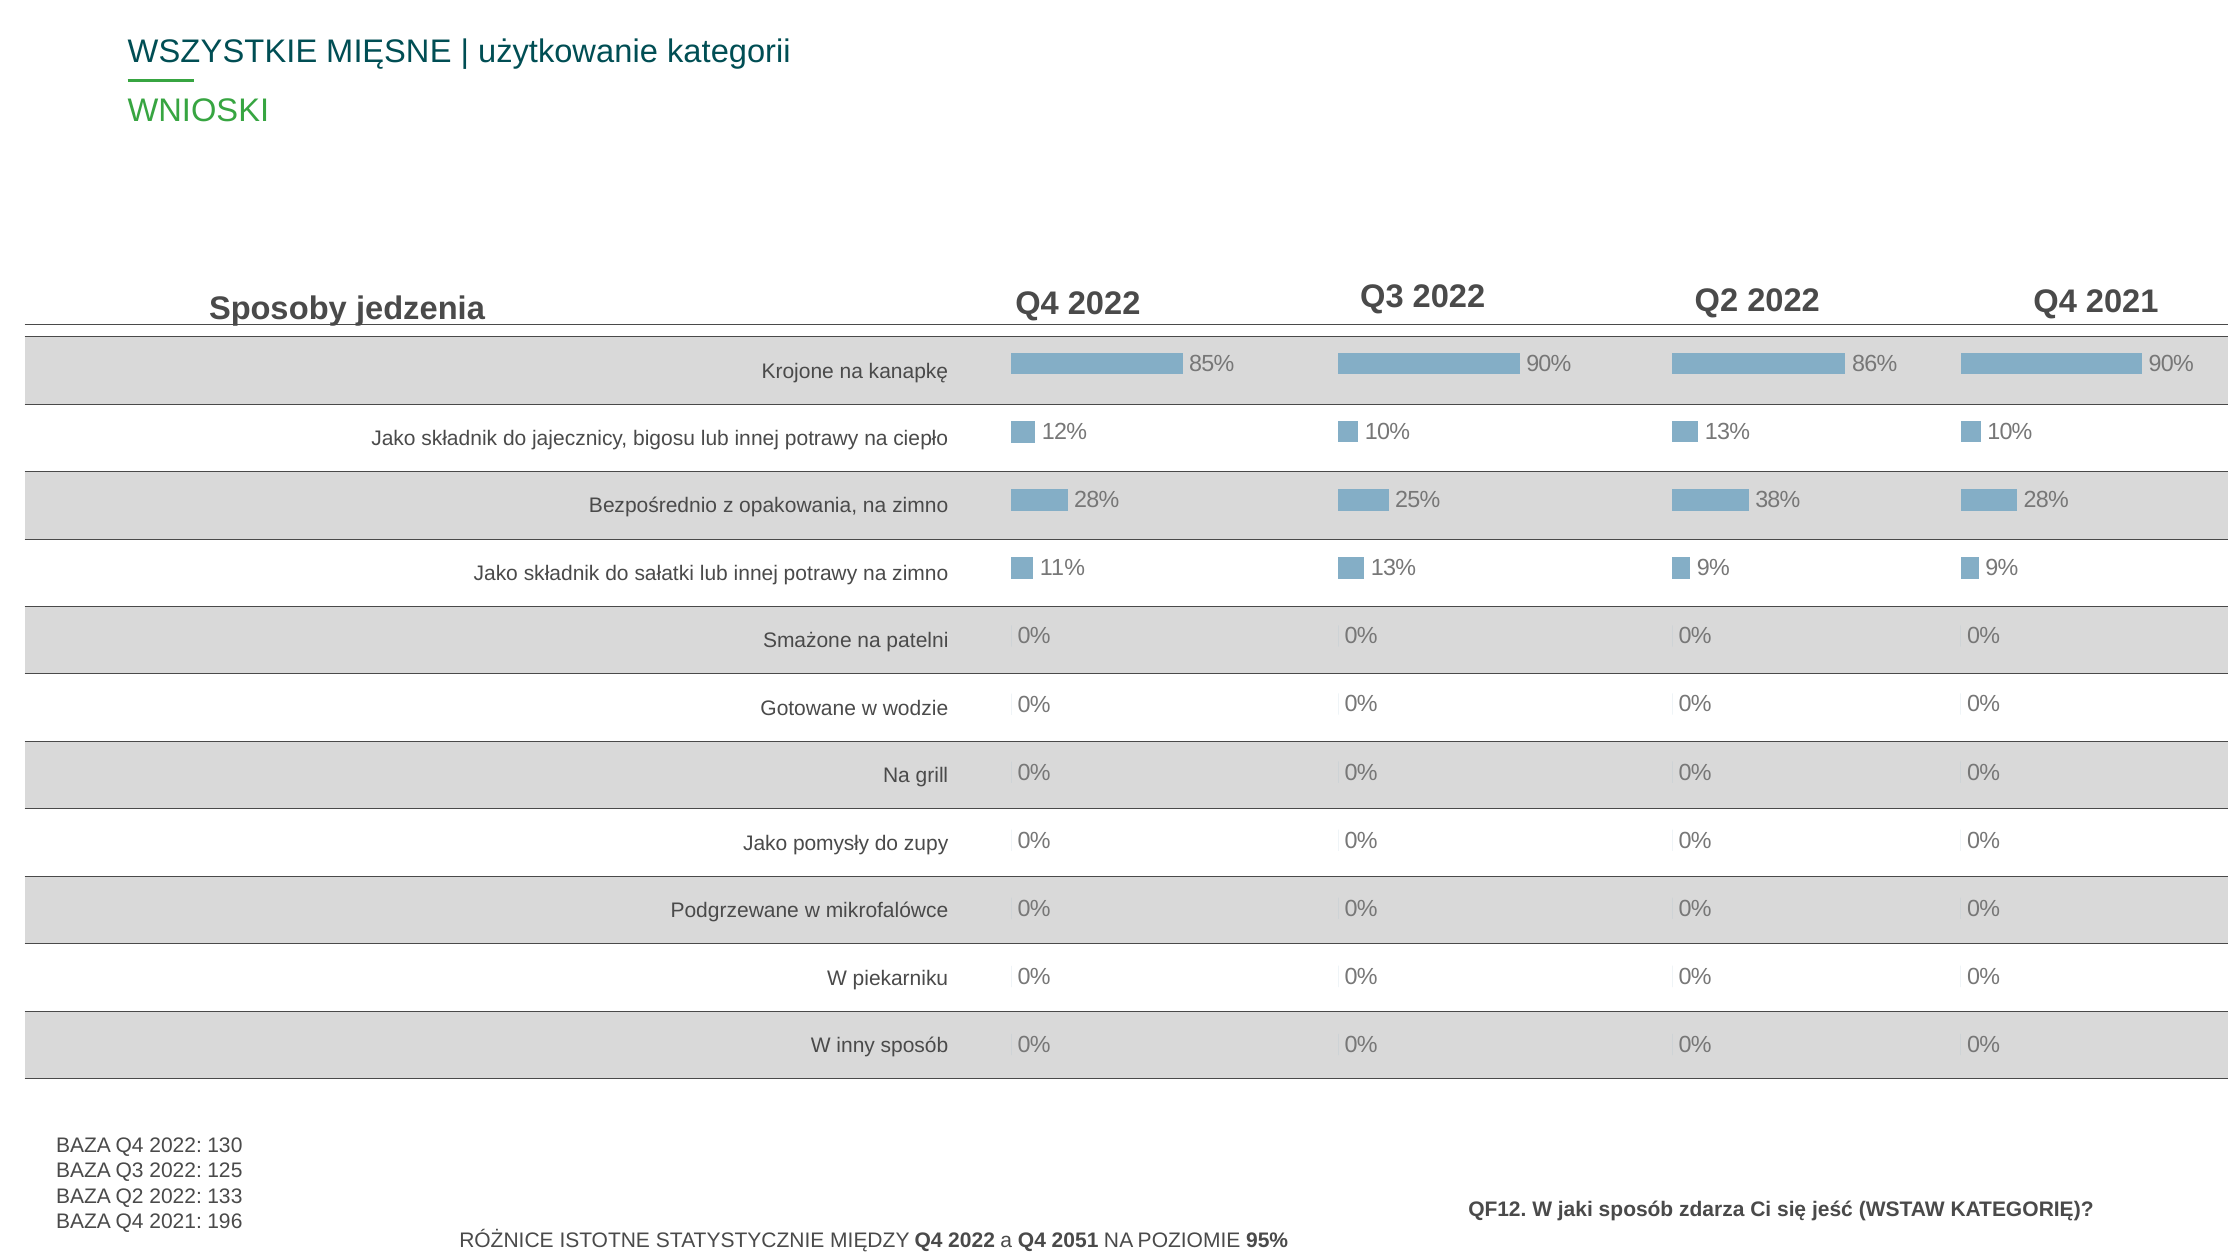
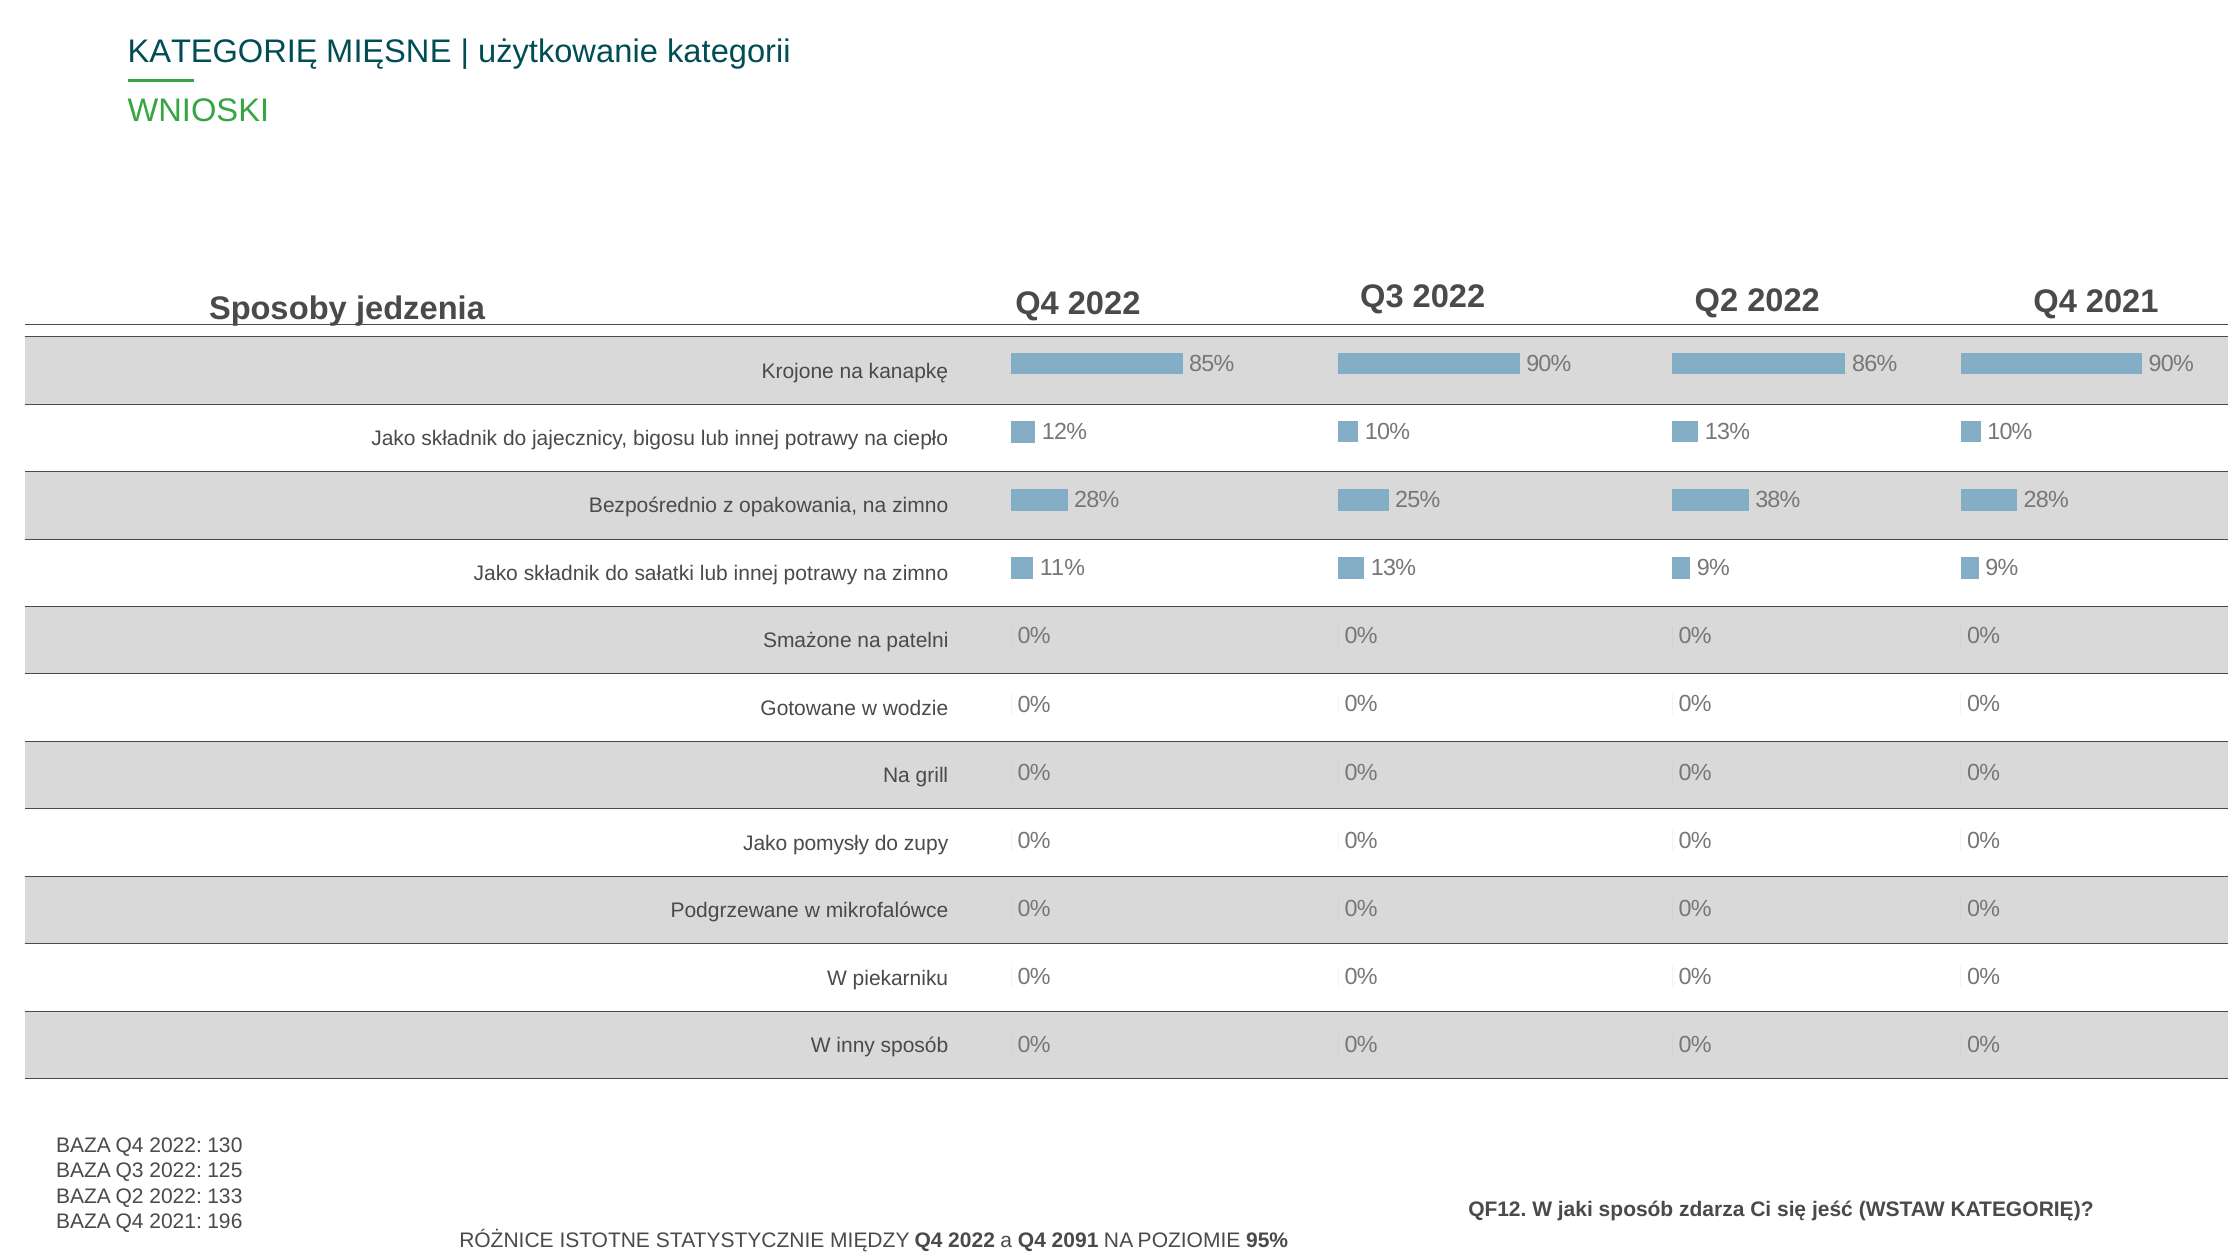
WSZYSTKIE at (223, 52): WSZYSTKIE -> KATEGORIĘ
2051: 2051 -> 2091
